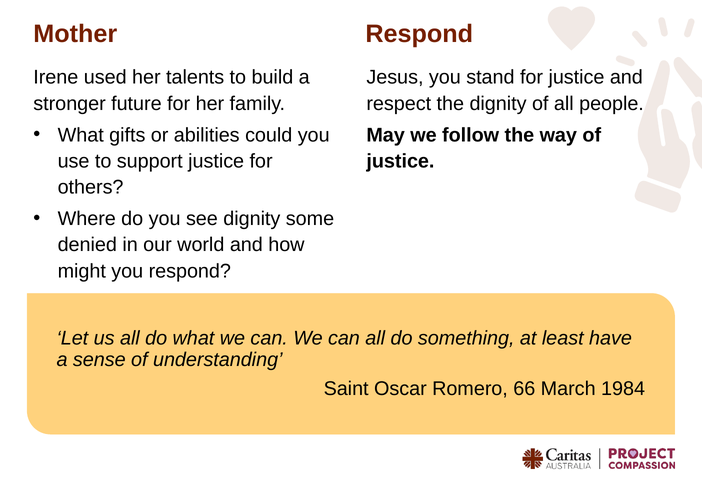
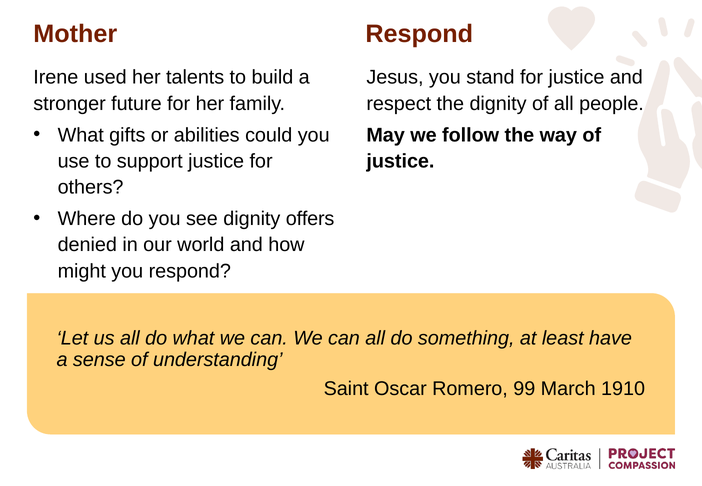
some: some -> offers
66: 66 -> 99
1984: 1984 -> 1910
